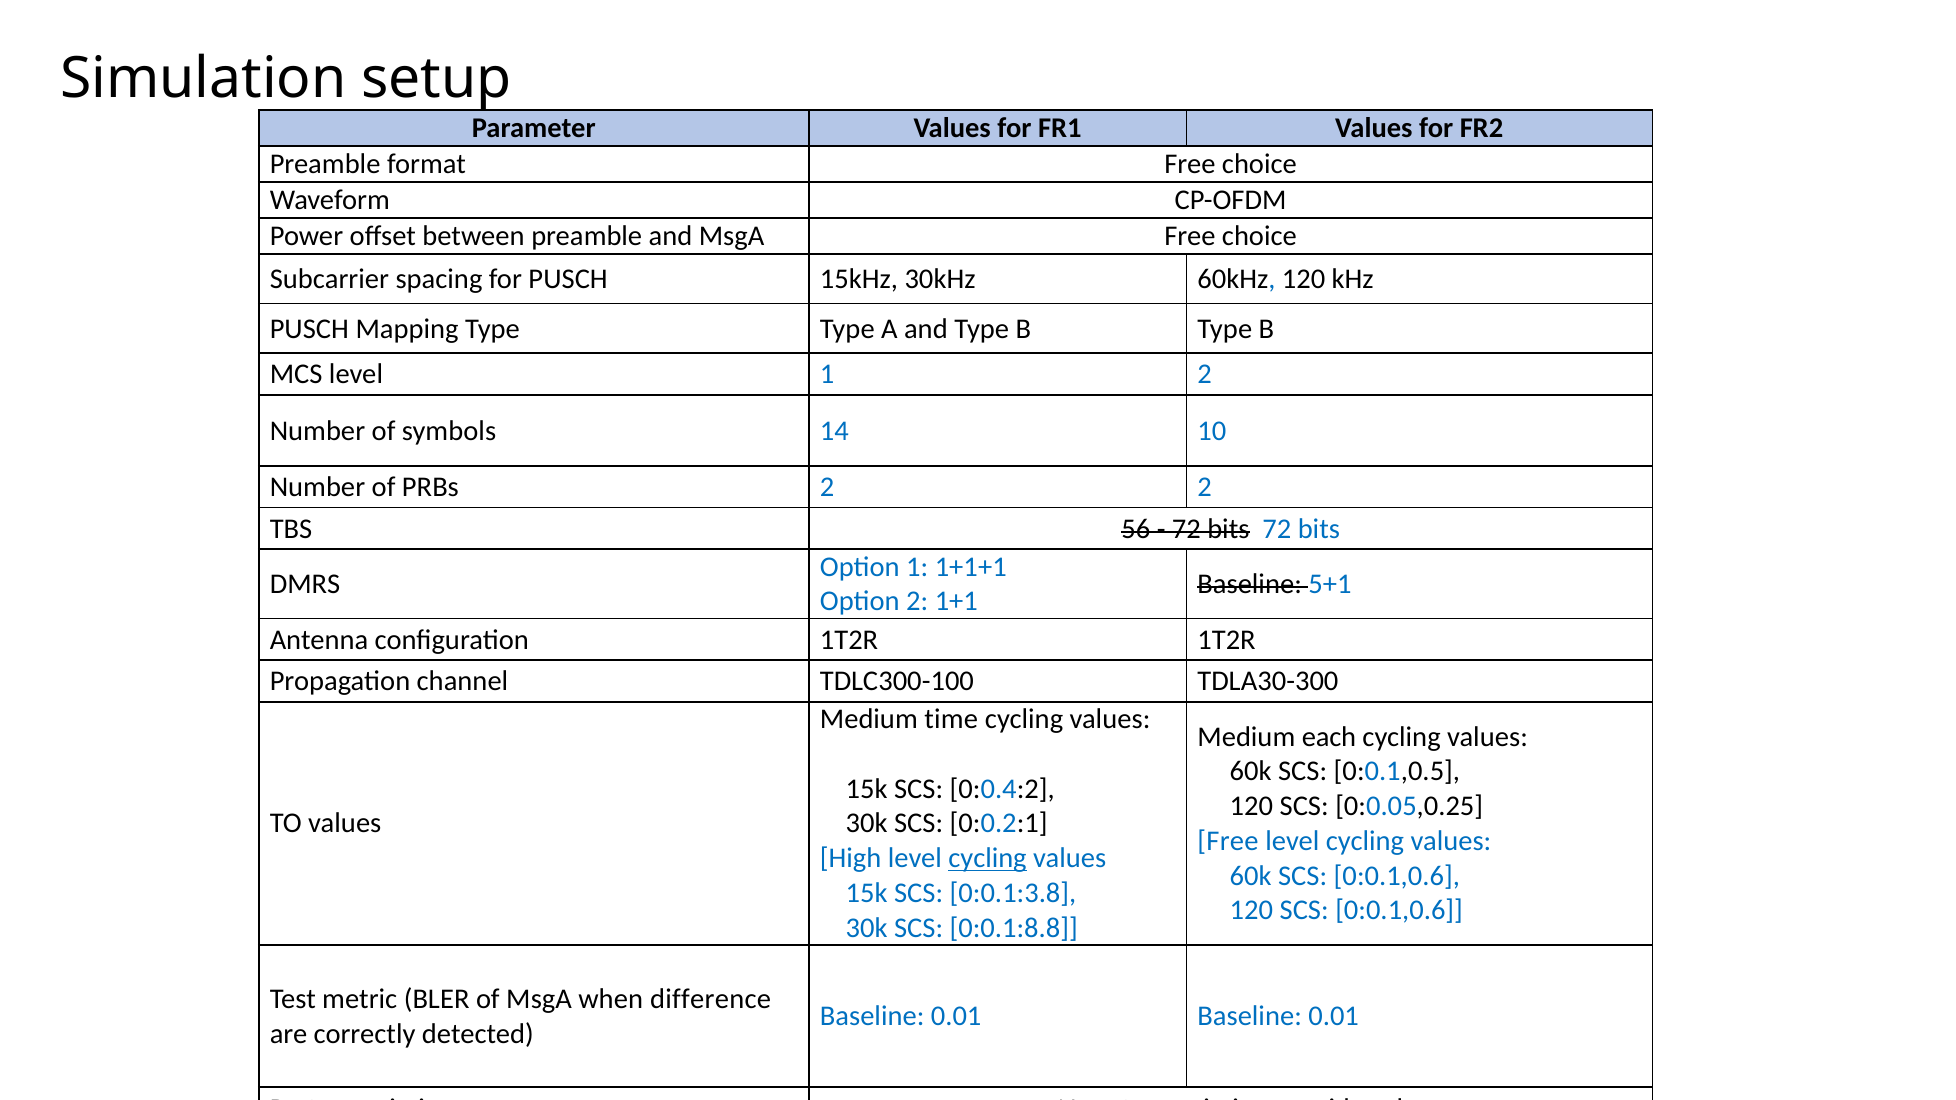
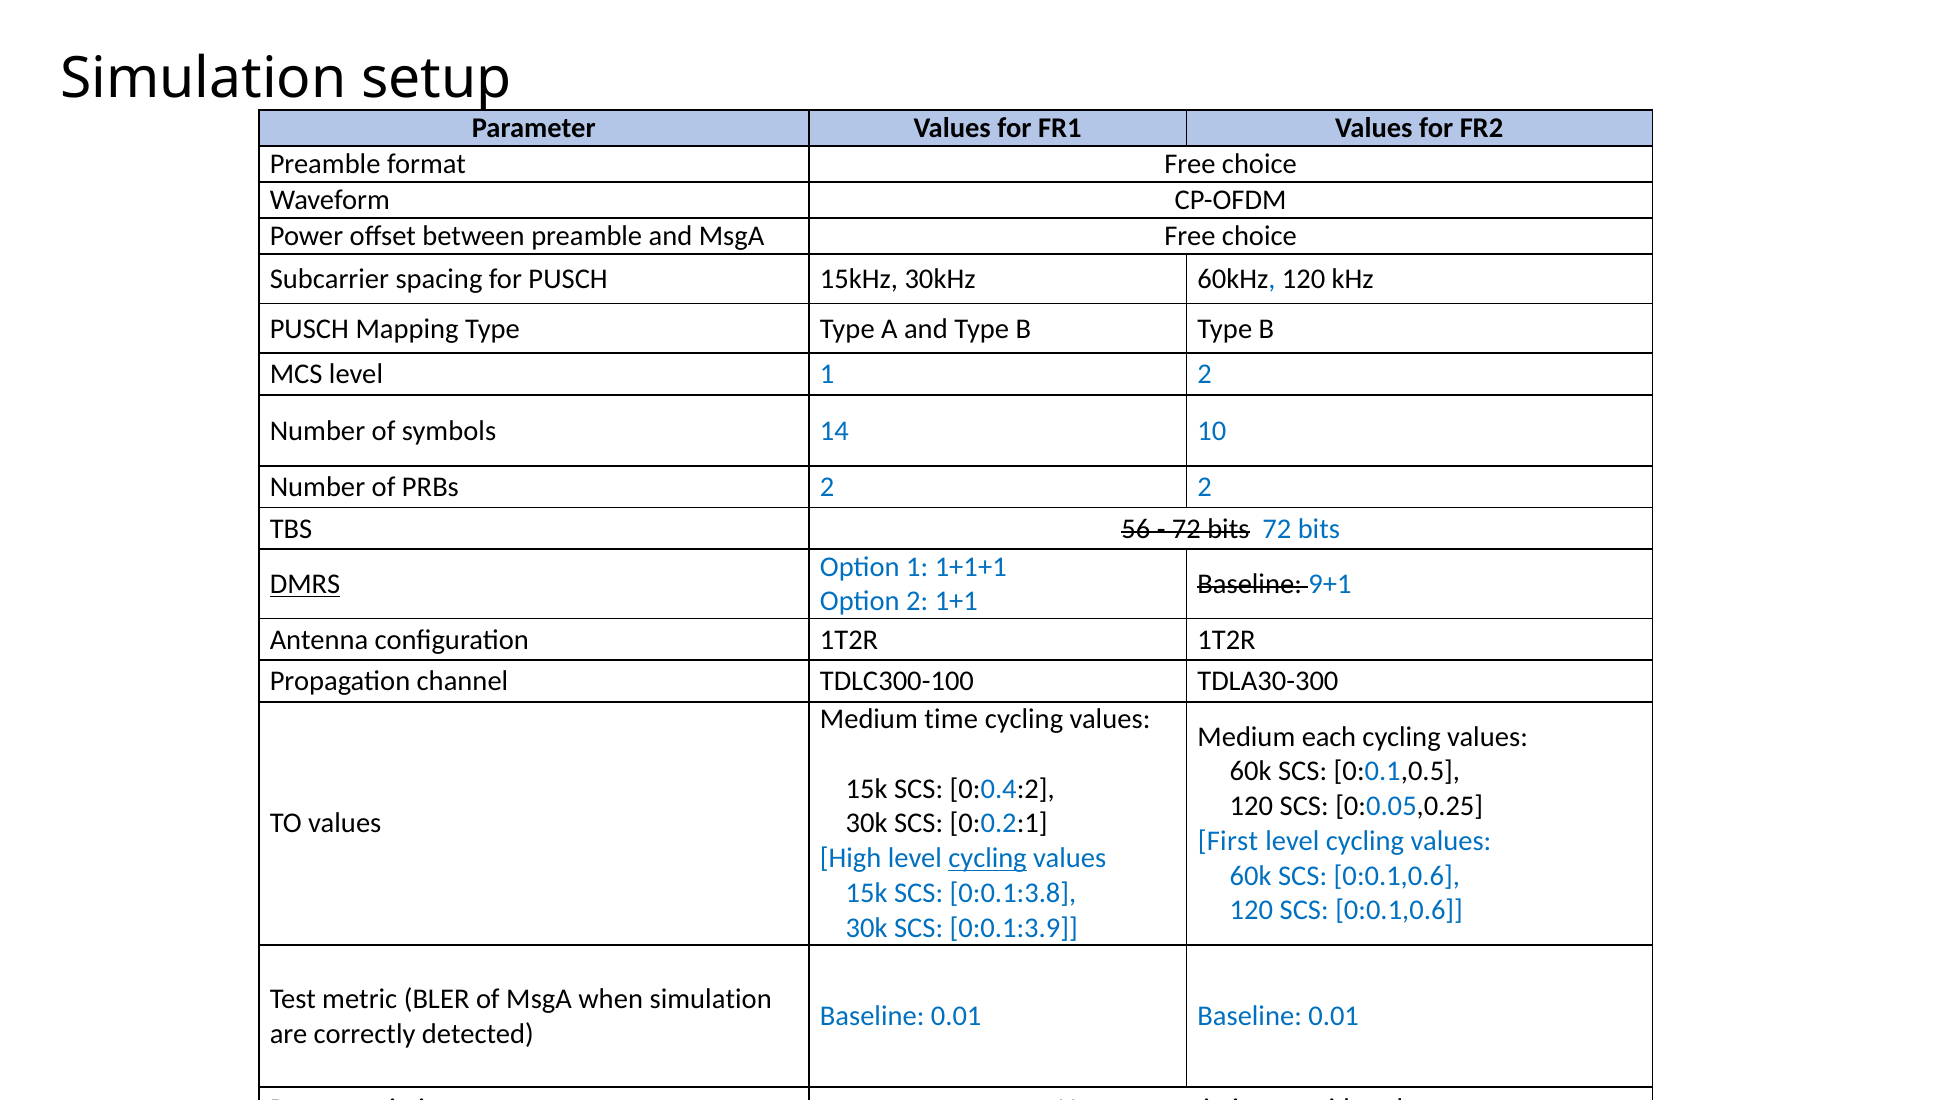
DMRS underline: none -> present
5+1: 5+1 -> 9+1
Free at (1228, 841): Free -> First
0:0.1:8.8: 0:0.1:8.8 -> 0:0.1:3.9
when difference: difference -> simulation
